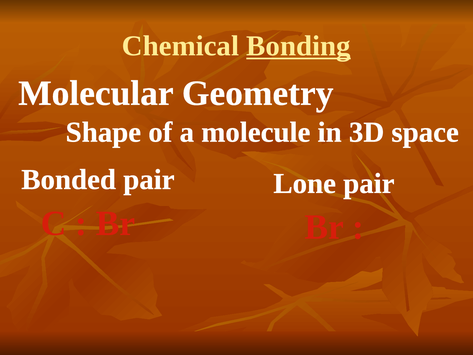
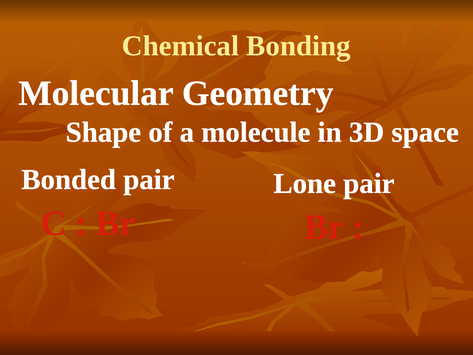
Bonding underline: present -> none
